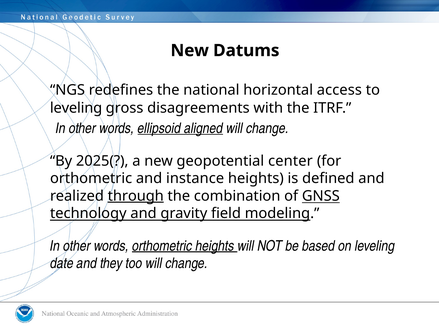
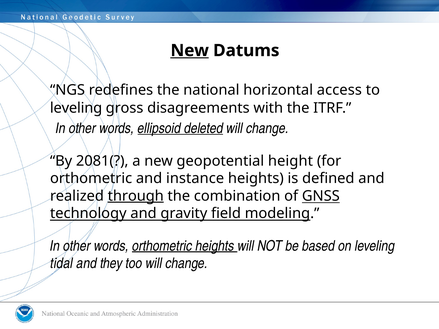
New at (190, 51) underline: none -> present
aligned: aligned -> deleted
2025(: 2025( -> 2081(
center: center -> height
date: date -> tidal
